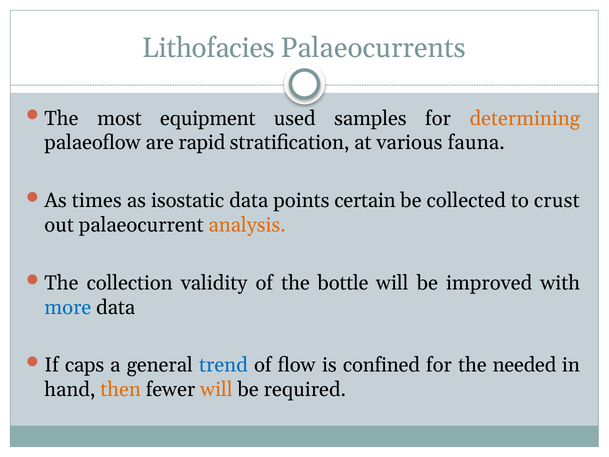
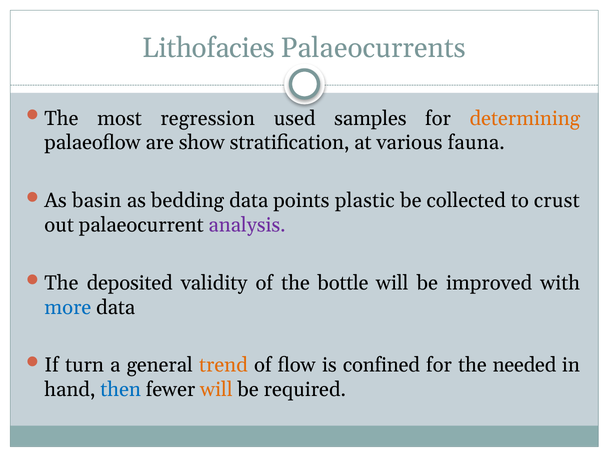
equipment: equipment -> regression
rapid: rapid -> show
times: times -> basin
isostatic: isostatic -> bedding
certain: certain -> plastic
analysis colour: orange -> purple
collection: collection -> deposited
caps: caps -> turn
trend colour: blue -> orange
then colour: orange -> blue
